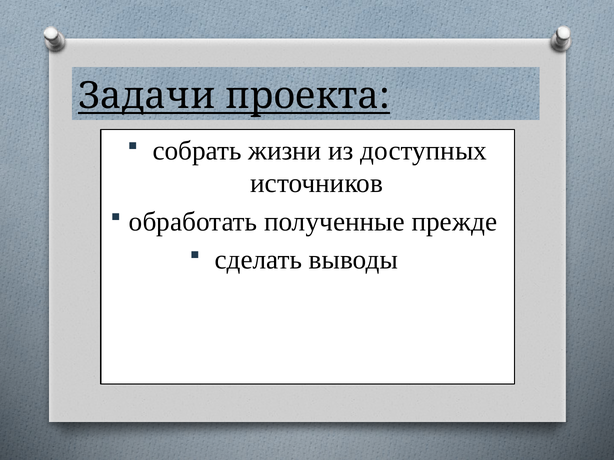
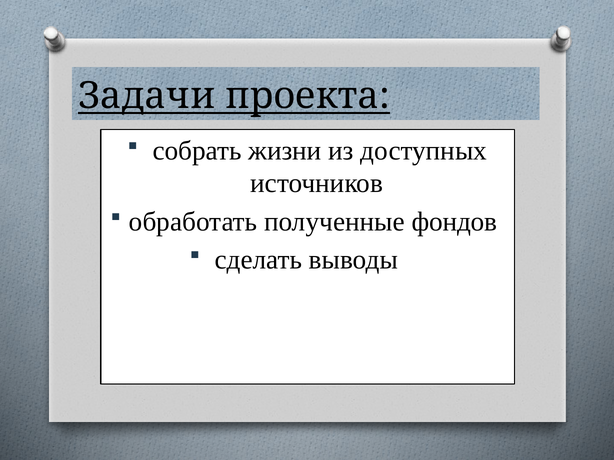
прежде: прежде -> фондов
